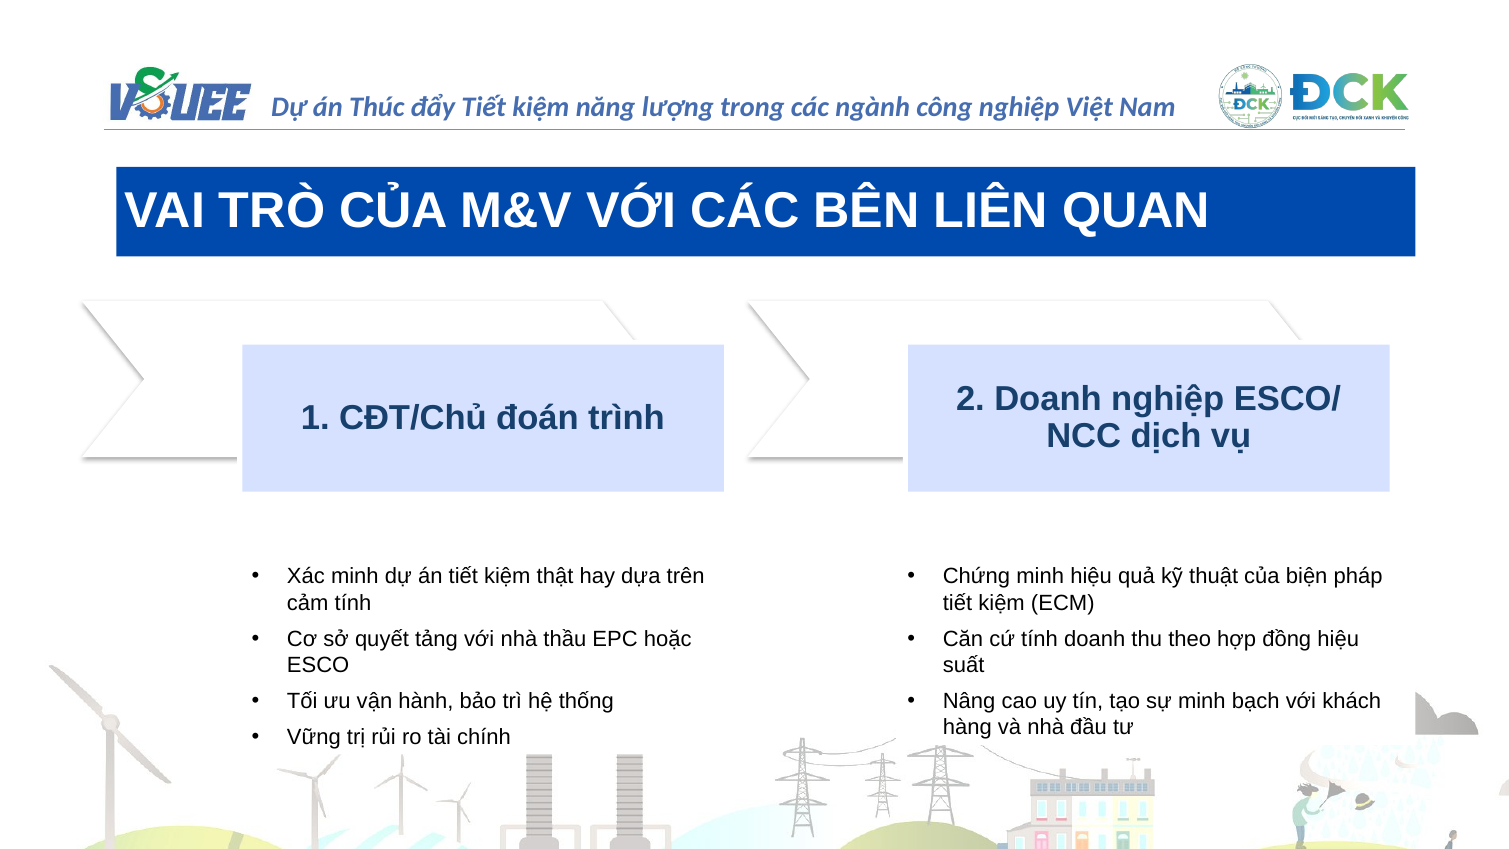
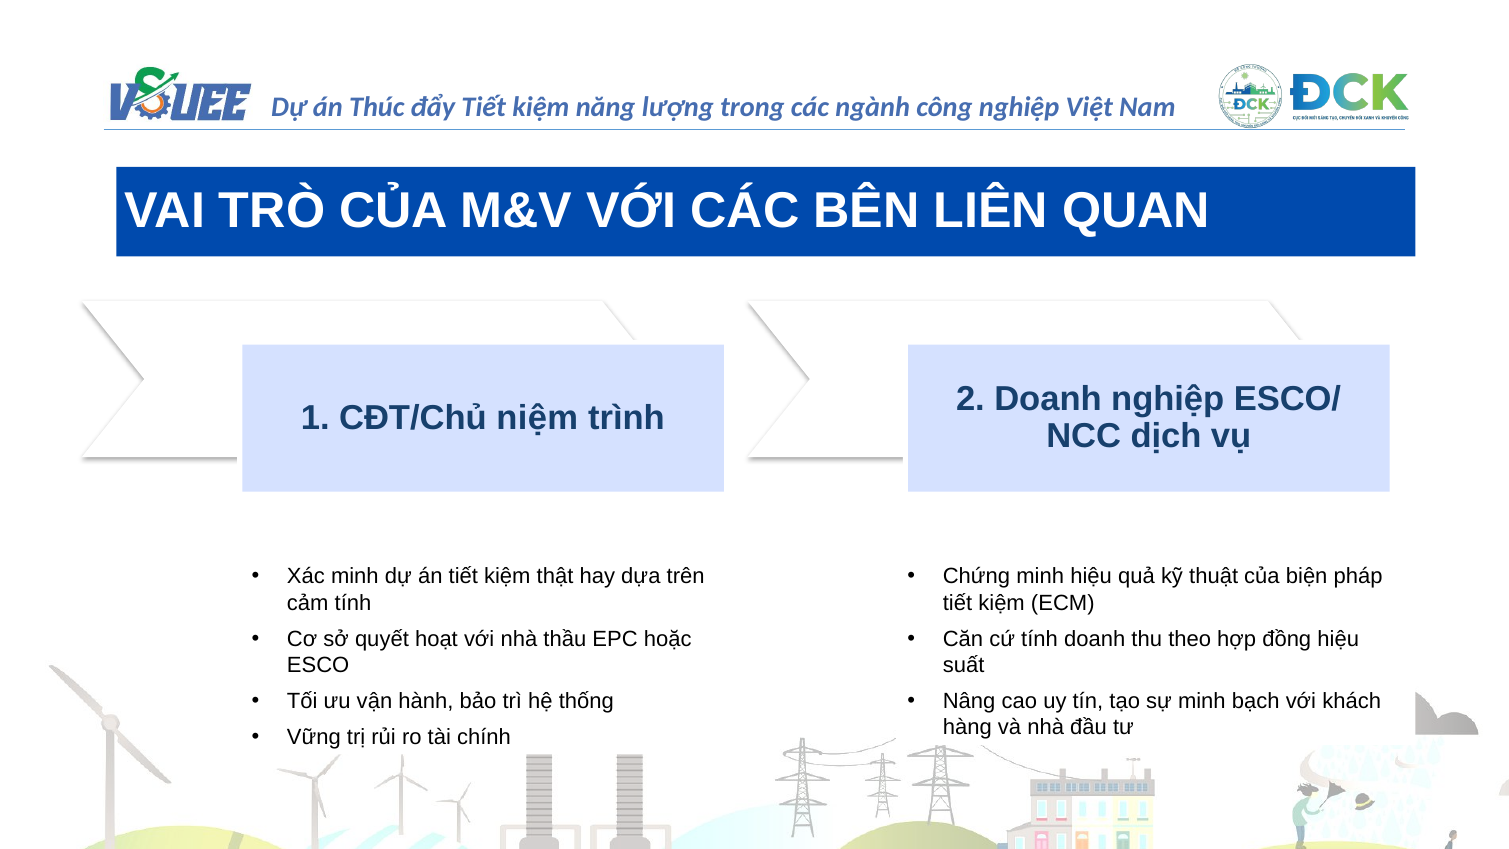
đoán: đoán -> niệm
tảng: tảng -> hoạt
